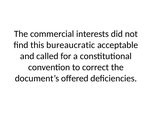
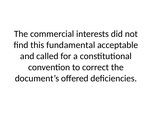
bureaucratic: bureaucratic -> fundamental
